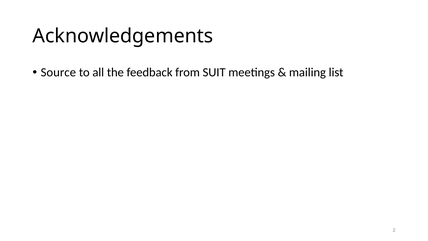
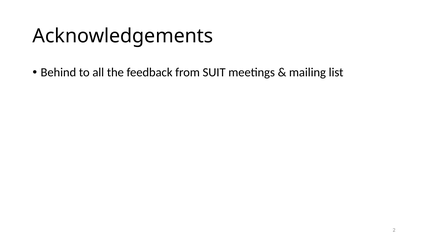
Source: Source -> Behind
